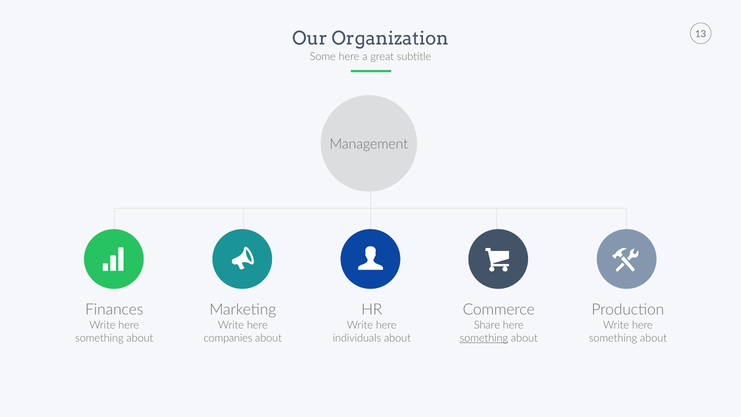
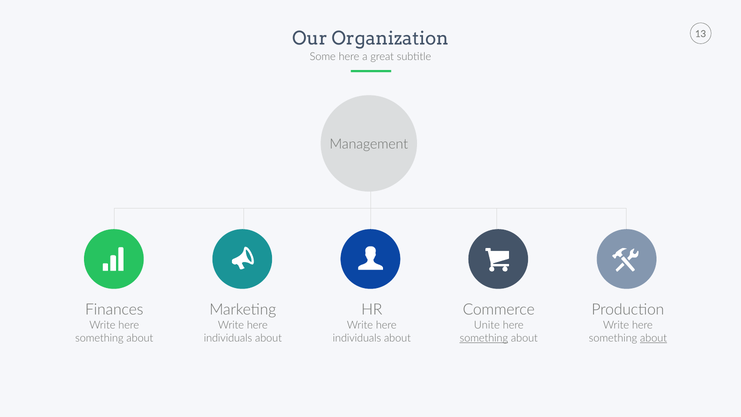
Share: Share -> Unite
companies at (228, 338): companies -> individuals
about at (654, 338) underline: none -> present
